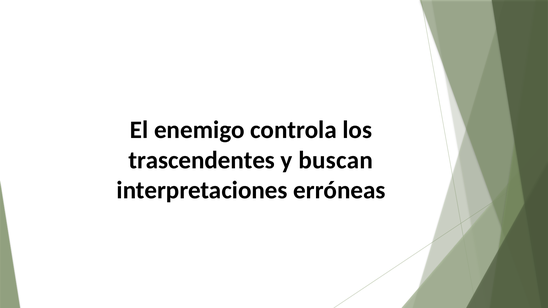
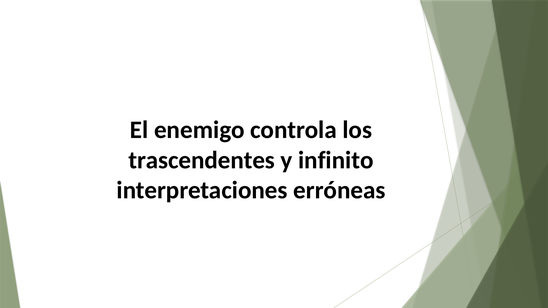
buscan: buscan -> infinito
